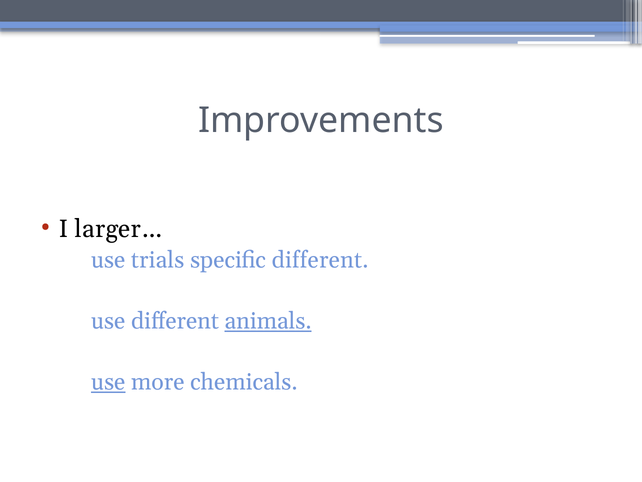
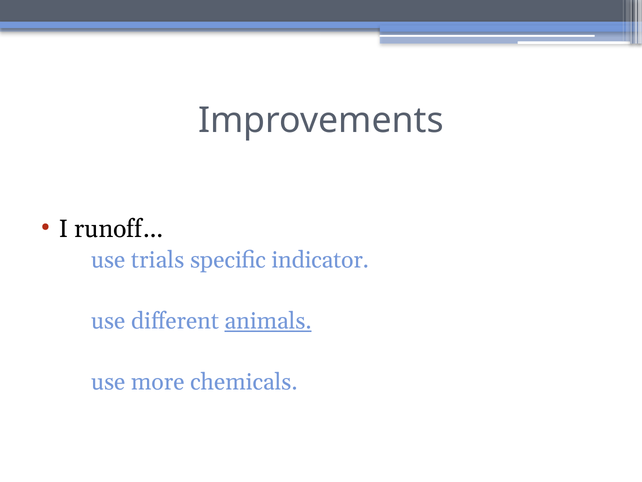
larger…: larger… -> runoff…
specific different: different -> indicator
use at (108, 382) underline: present -> none
